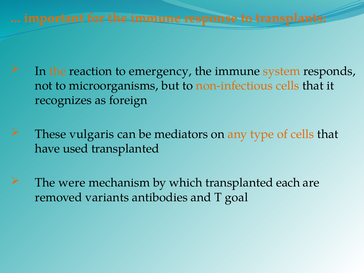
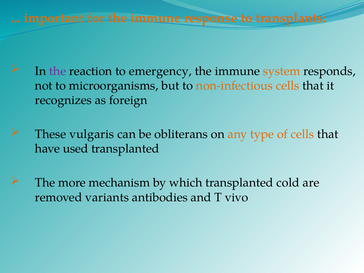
the at (58, 71) colour: orange -> purple
mediators: mediators -> obliterans
were: were -> more
each: each -> cold
goal: goal -> vivo
